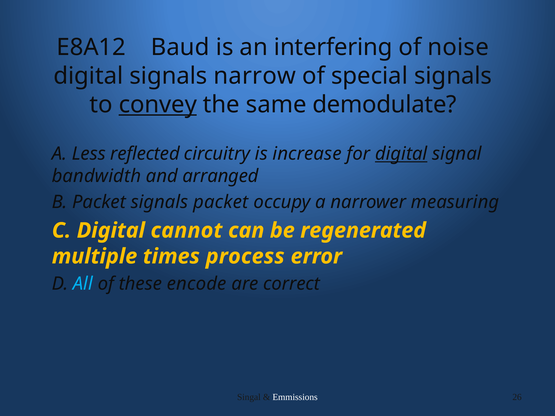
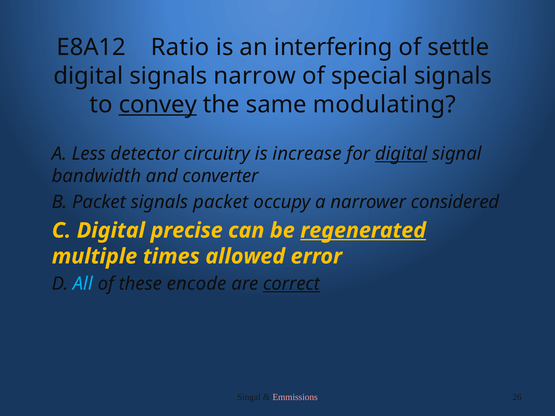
Baud: Baud -> Ratio
noise: noise -> settle
demodulate: demodulate -> modulating
reflected: reflected -> detector
arranged: arranged -> converter
measuring: measuring -> considered
cannot: cannot -> precise
regenerated underline: none -> present
process: process -> allowed
correct underline: none -> present
Emmissions colour: white -> pink
